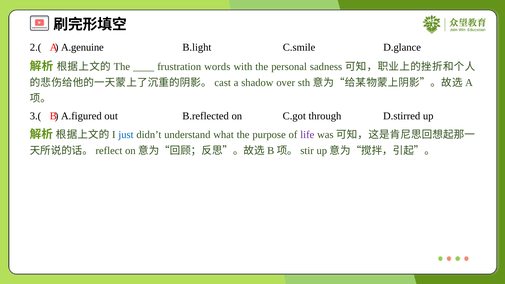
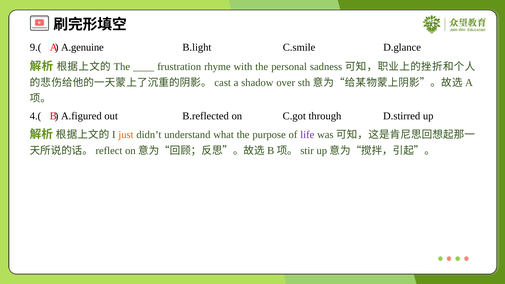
2.(: 2.( -> 9.(
words: words -> rhyme
3.(: 3.( -> 4.(
just colour: blue -> orange
